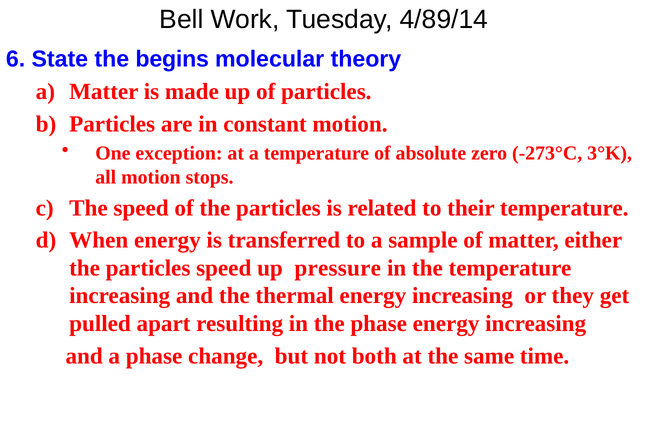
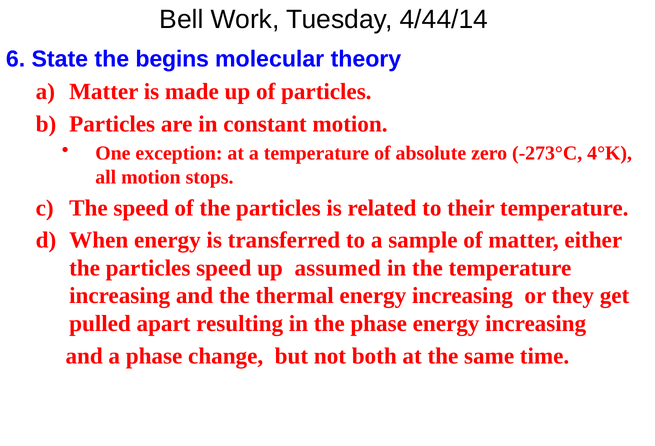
4/89/14: 4/89/14 -> 4/44/14
3°K: 3°K -> 4°K
pressure: pressure -> assumed
